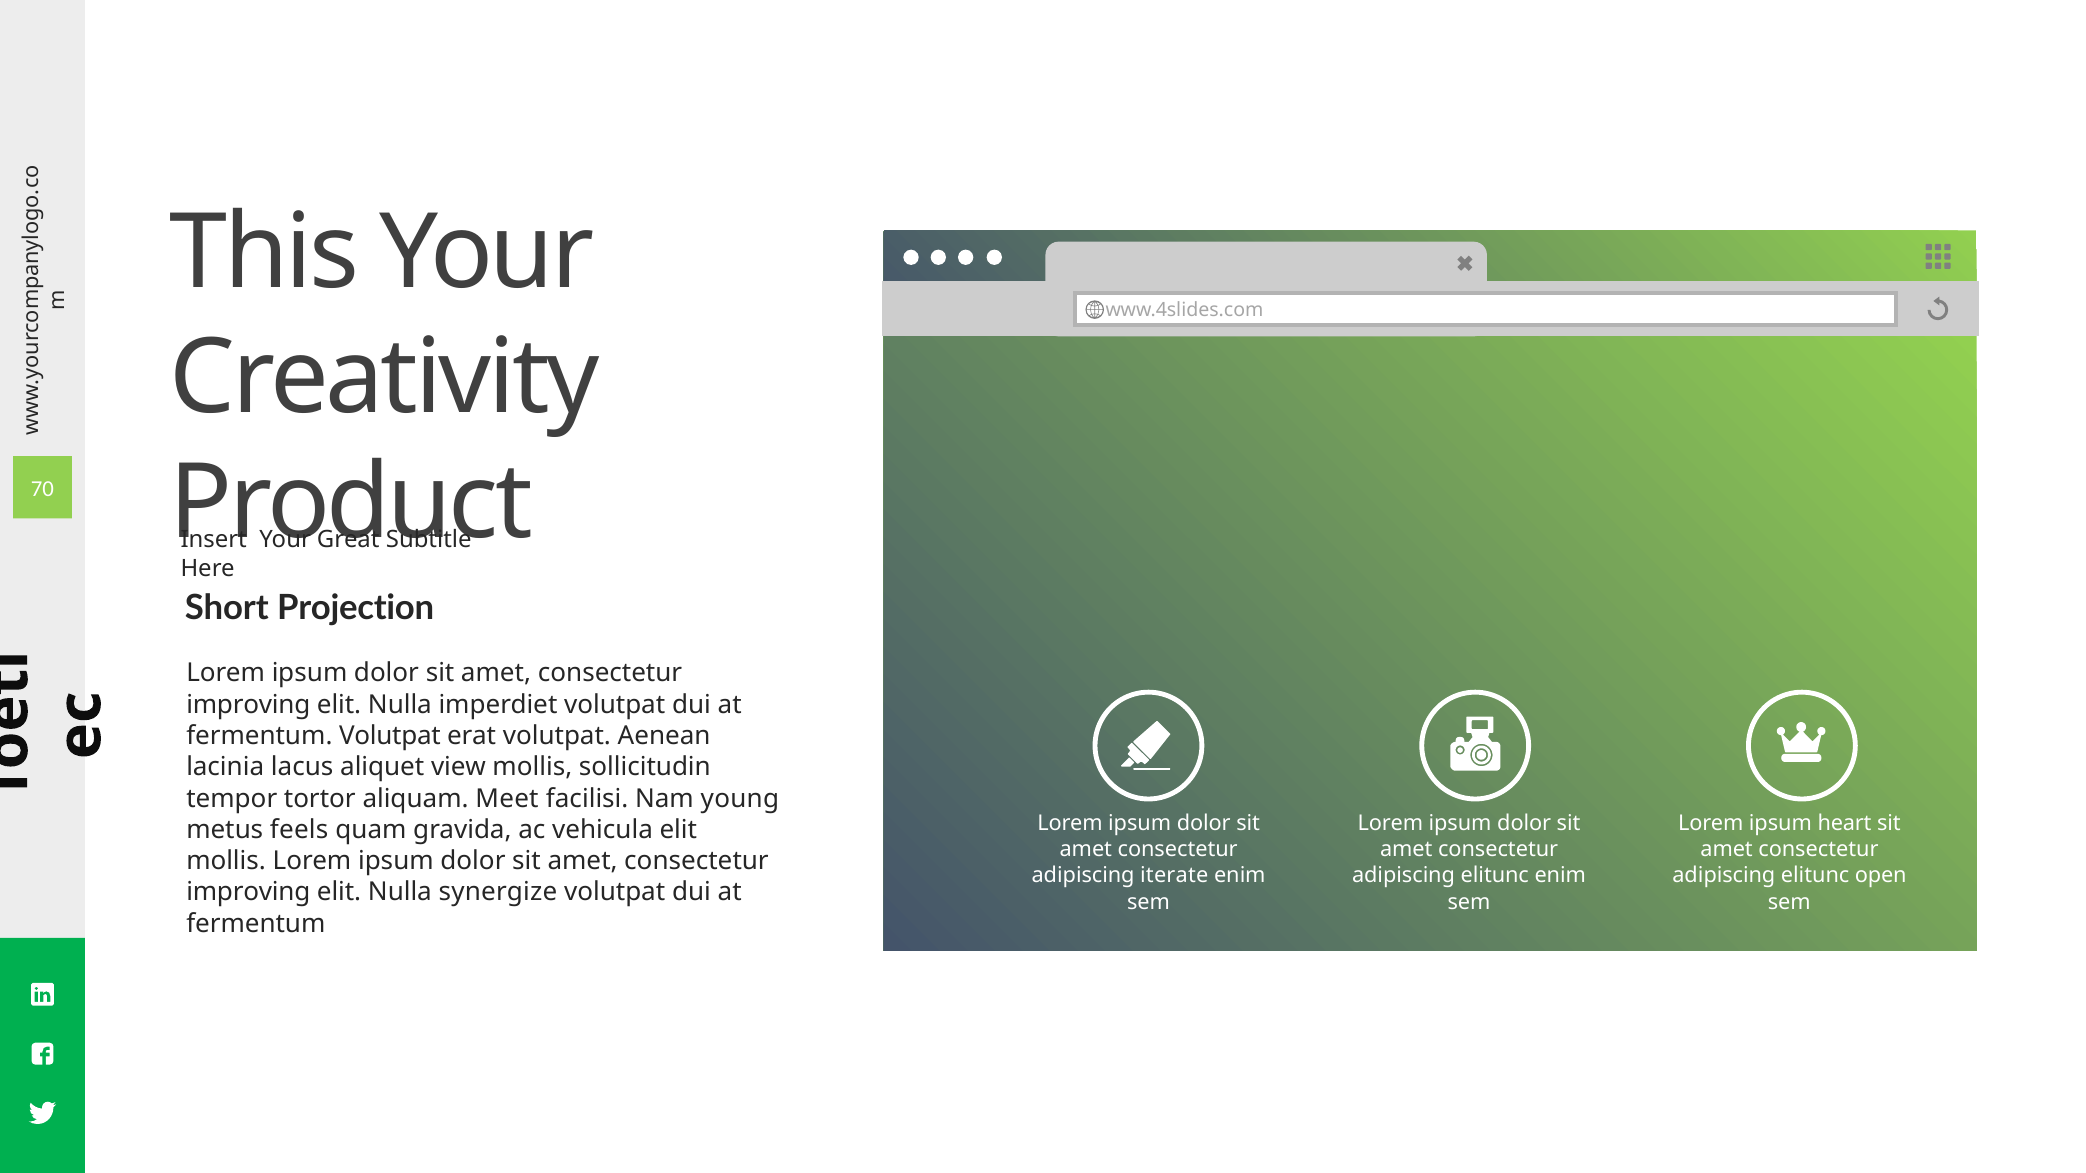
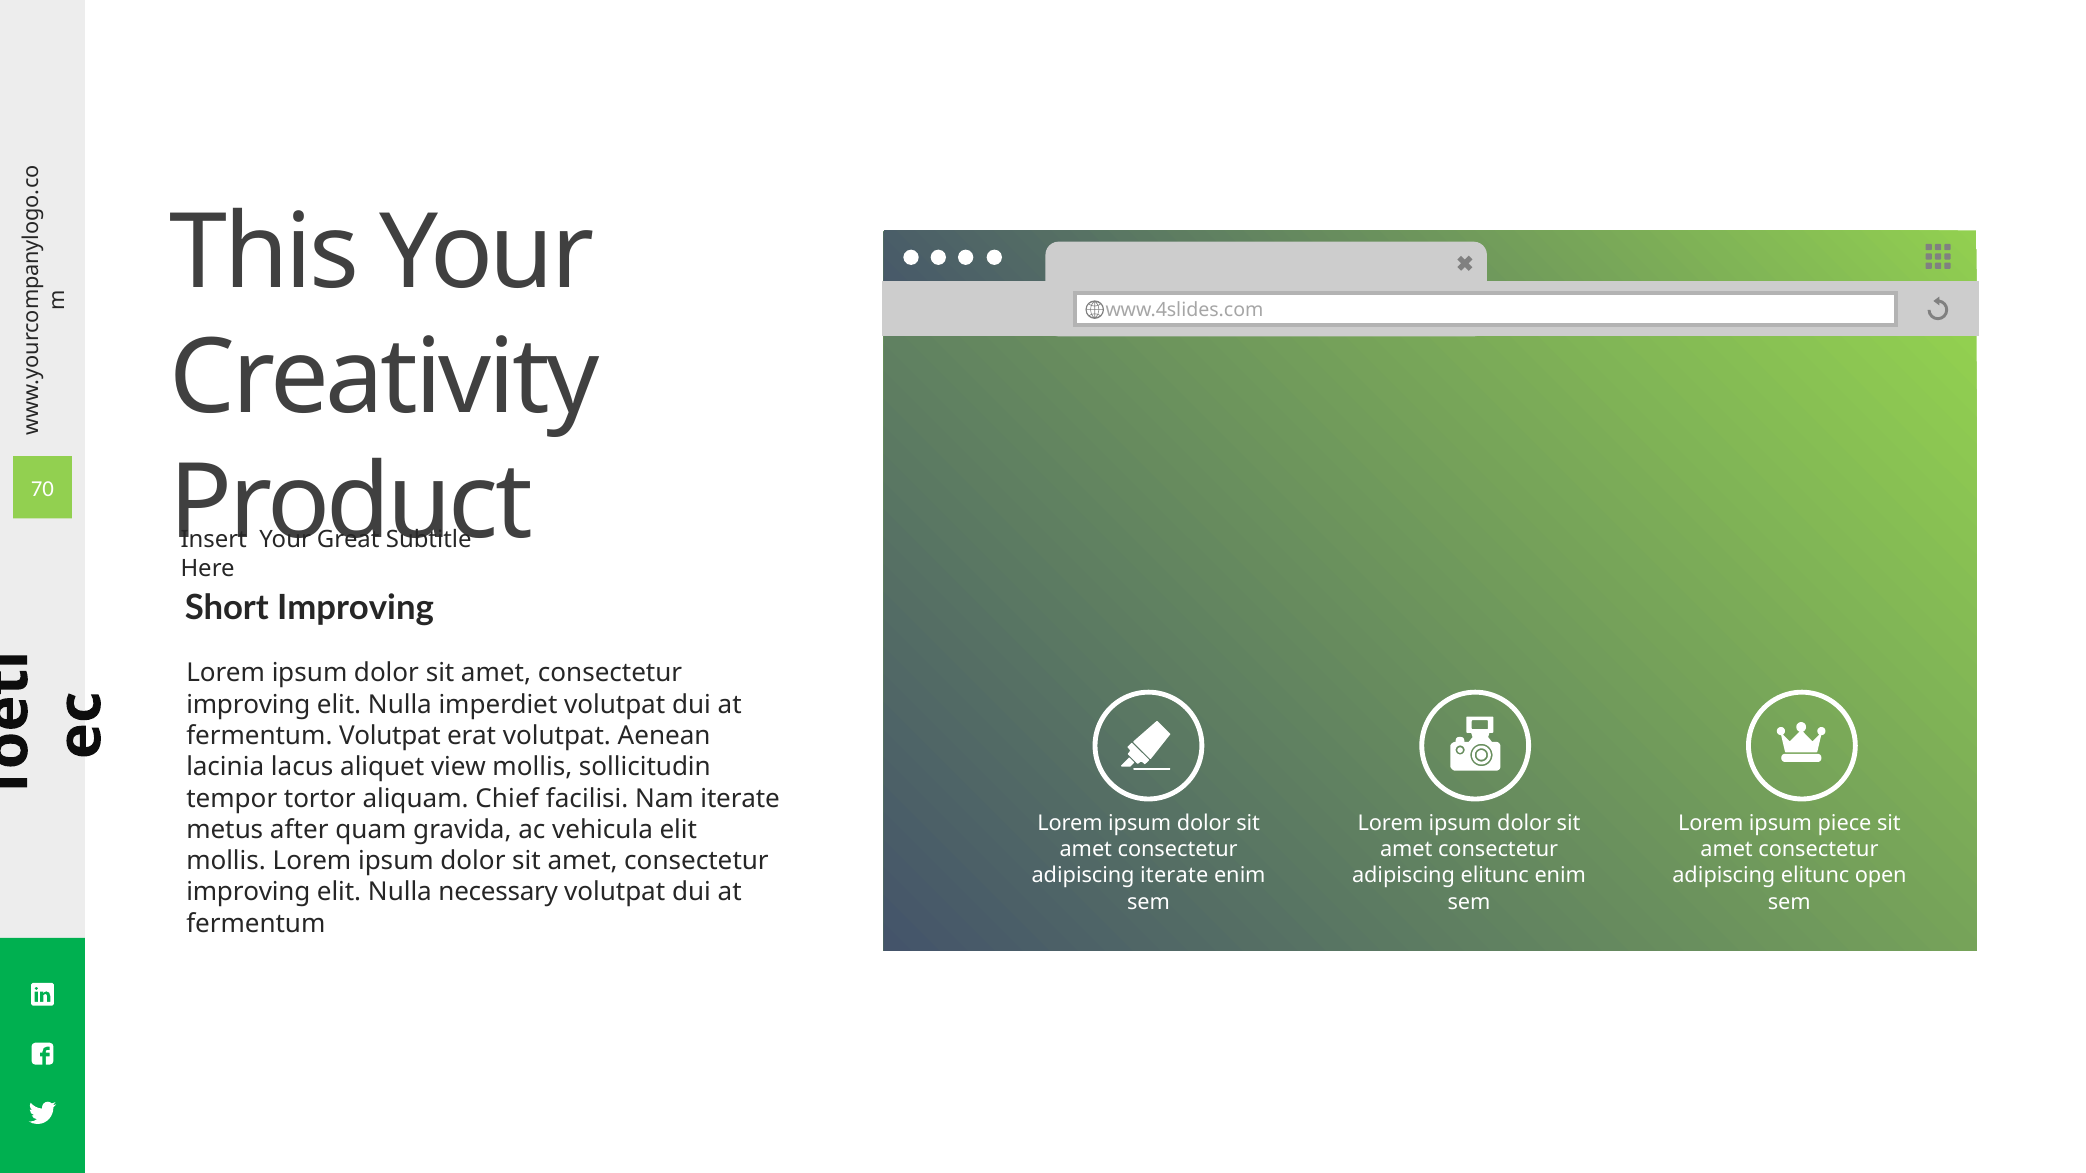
Short Projection: Projection -> Improving
Meet: Meet -> Chief
Nam young: young -> iterate
heart: heart -> piece
feels: feels -> after
synergize: synergize -> necessary
